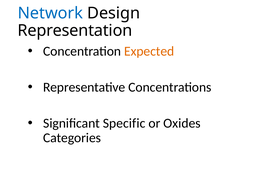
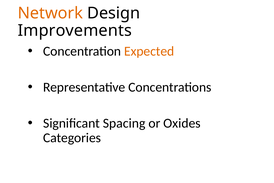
Network colour: blue -> orange
Representation: Representation -> Improvements
Specific: Specific -> Spacing
